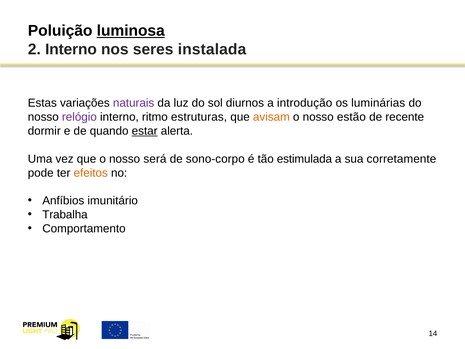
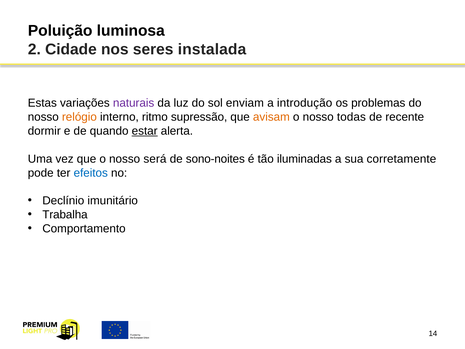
luminosa underline: present -> none
2 Interno: Interno -> Cidade
diurnos: diurnos -> enviam
luminárias: luminárias -> problemas
relógio colour: purple -> orange
estruturas: estruturas -> supressão
estão: estão -> todas
sono-corpo: sono-corpo -> sono-noites
estimulada: estimulada -> iluminadas
efeitos colour: orange -> blue
Anfíbios: Anfíbios -> Declínio
